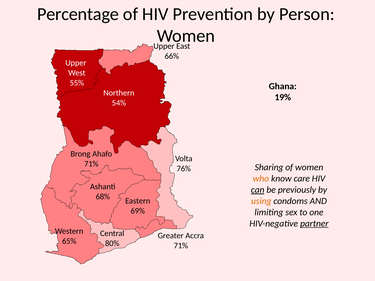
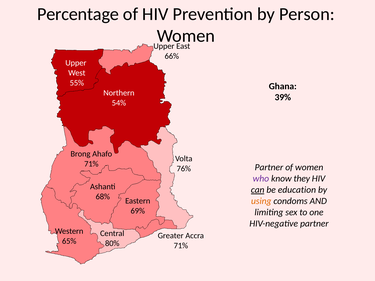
19%: 19% -> 39%
Sharing at (269, 167): Sharing -> Partner
who colour: orange -> purple
care: care -> they
previously: previously -> education
partner at (314, 224) underline: present -> none
